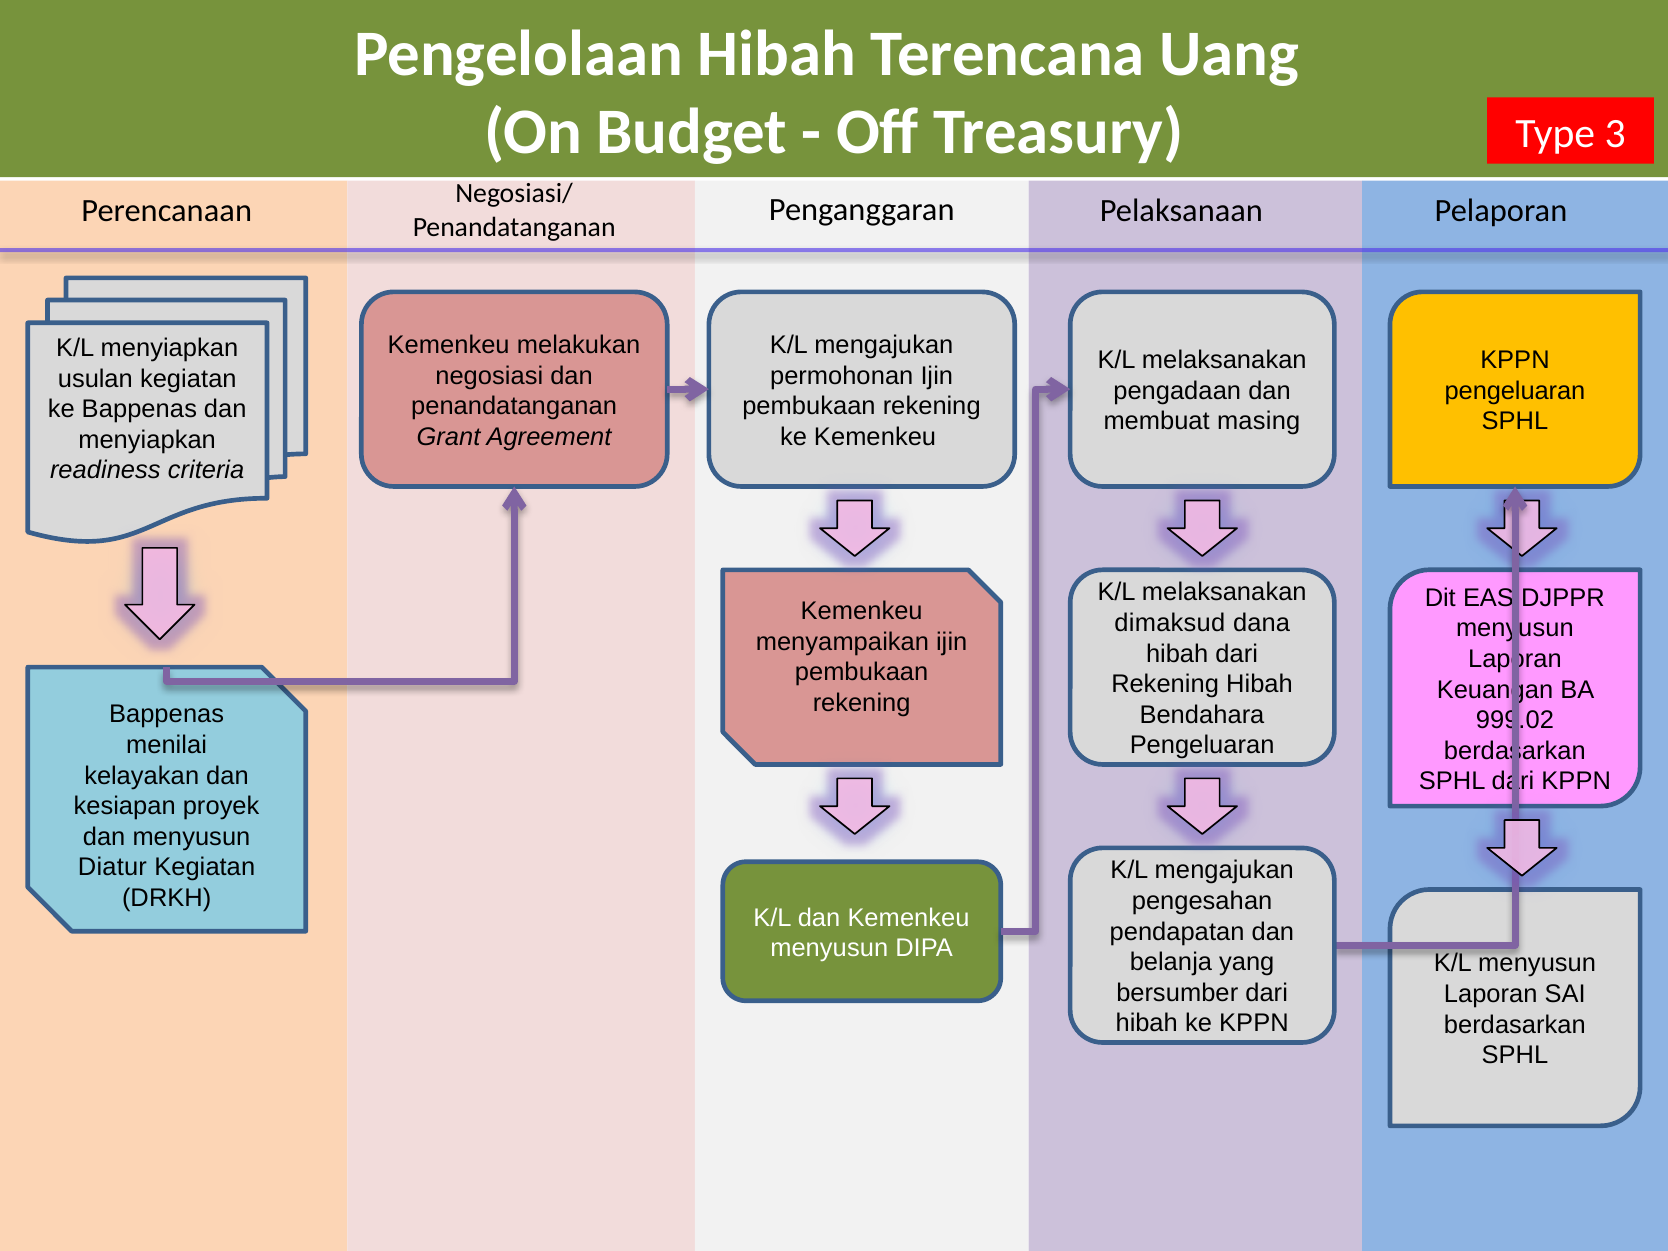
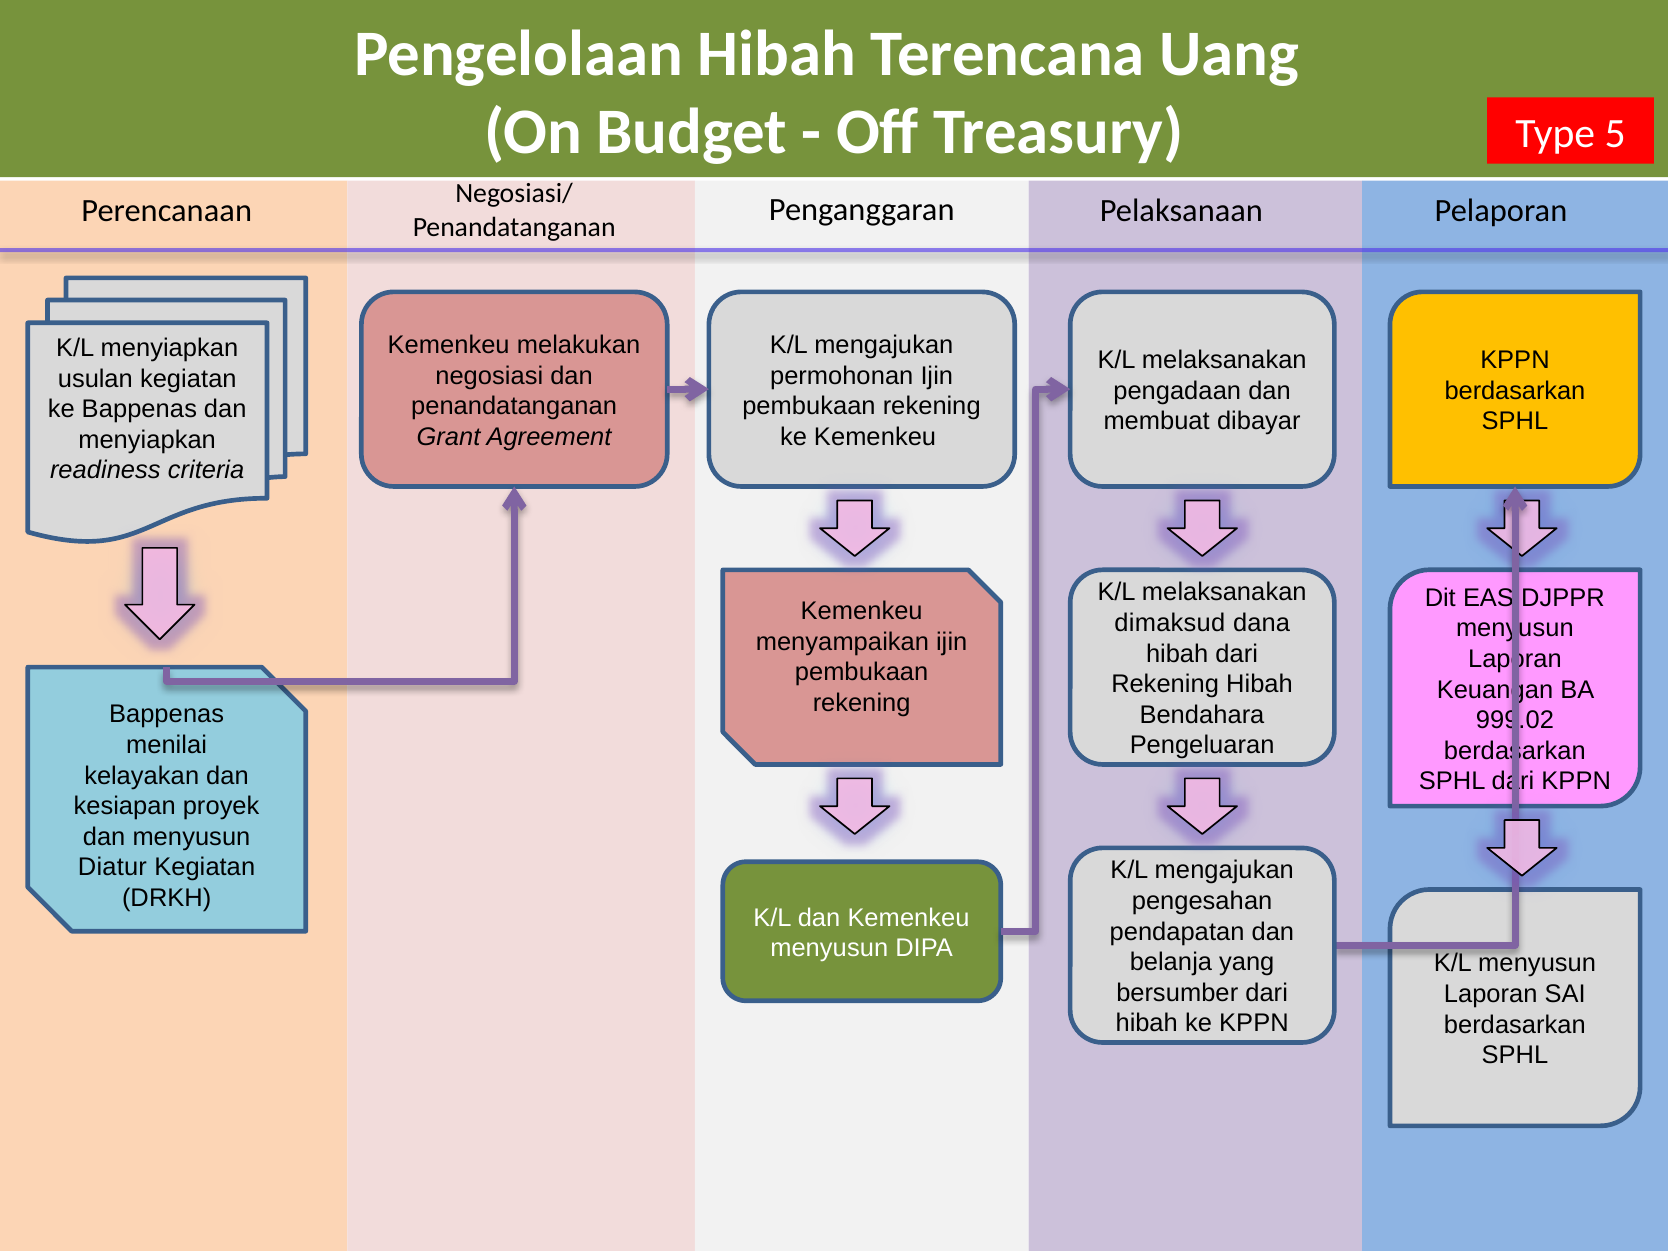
3: 3 -> 5
pengeluaran at (1515, 391): pengeluaran -> berdasarkan
masing: masing -> dibayar
